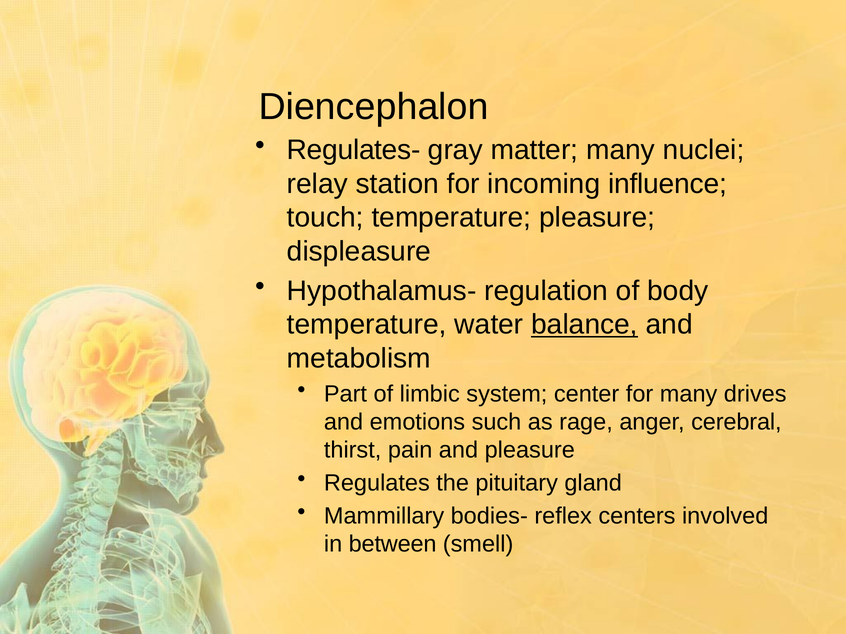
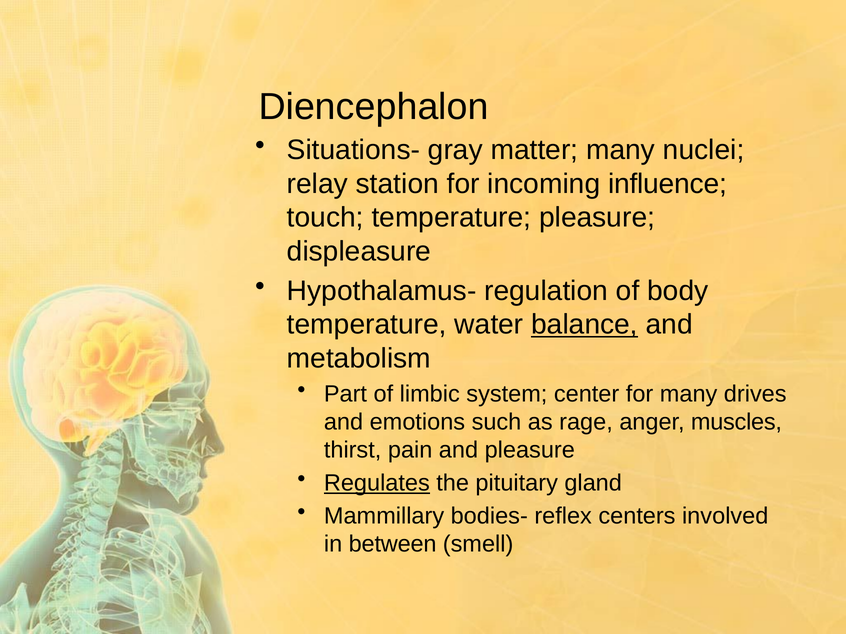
Regulates-: Regulates- -> Situations-
cerebral: cerebral -> muscles
Regulates underline: none -> present
